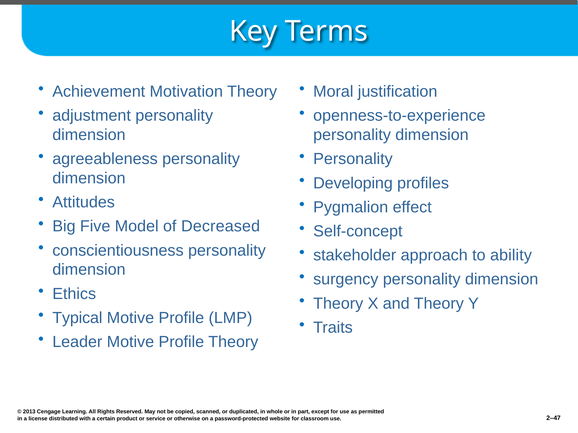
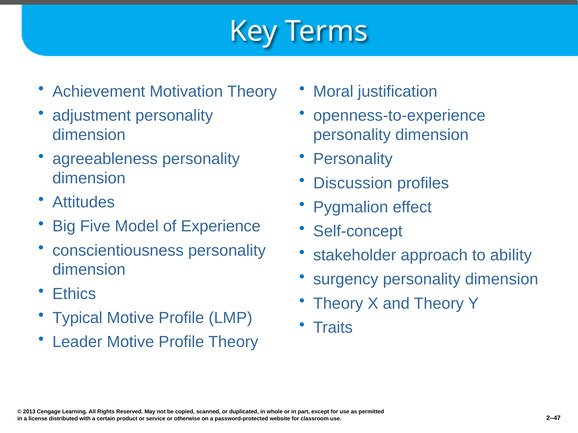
Developing: Developing -> Discussion
Decreased: Decreased -> Experience
